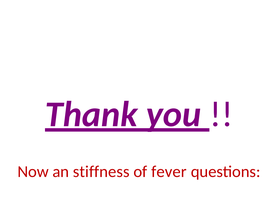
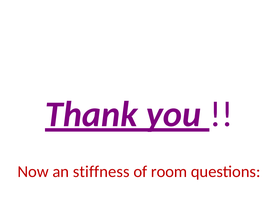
fever: fever -> room
